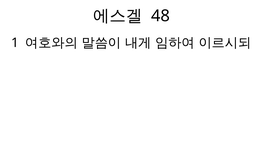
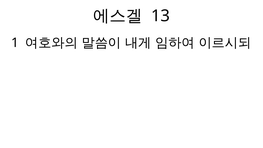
48: 48 -> 13
